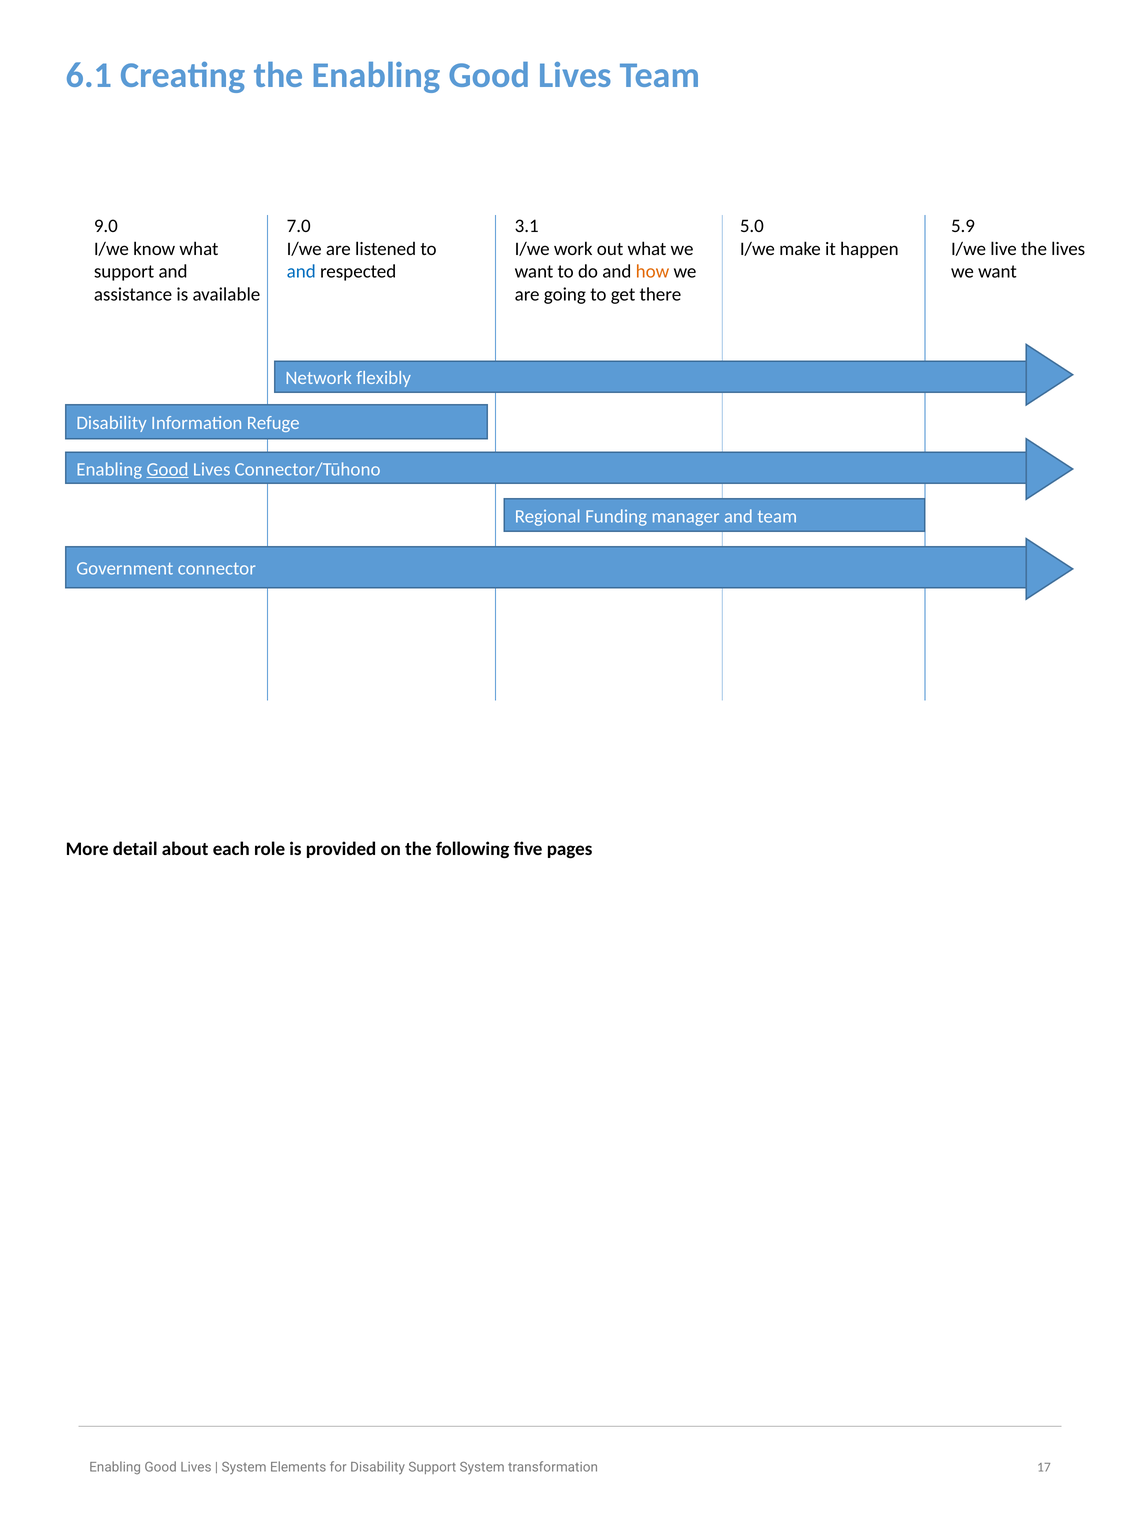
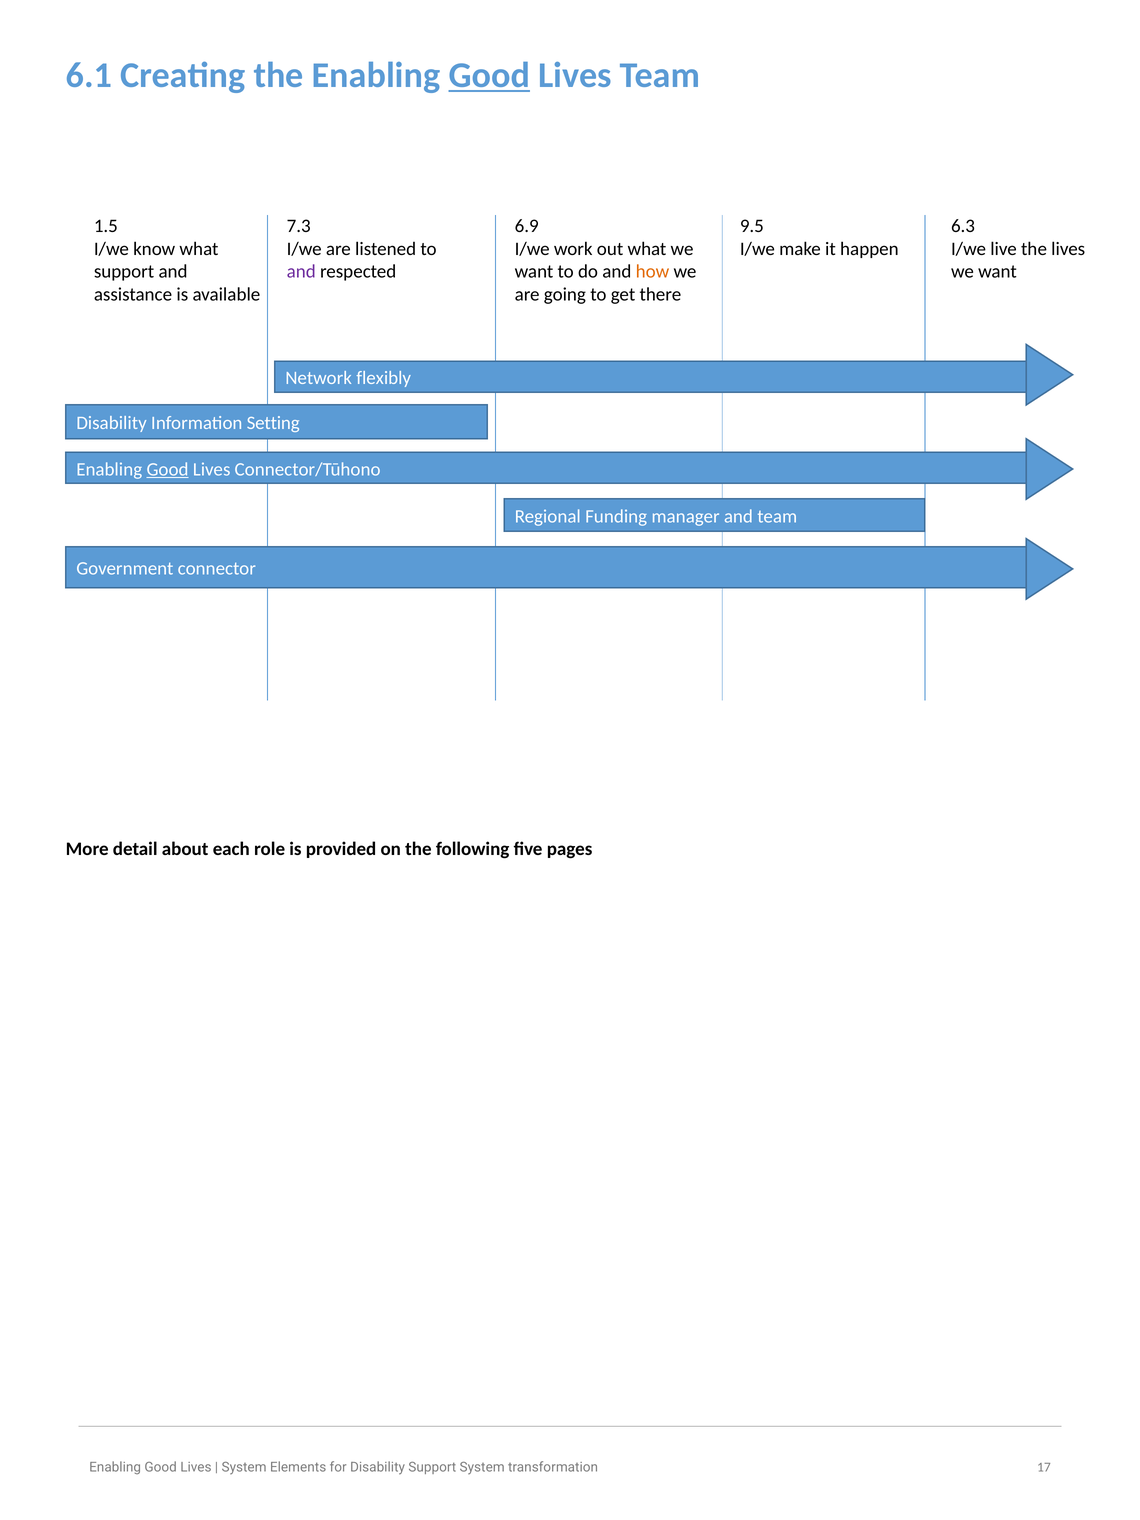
Good at (489, 75) underline: none -> present
9.0: 9.0 -> 1.5
7.0: 7.0 -> 7.3
3.1: 3.1 -> 6.9
5.0: 5.0 -> 9.5
5.9: 5.9 -> 6.3
and at (301, 272) colour: blue -> purple
Refuge: Refuge -> Setting
